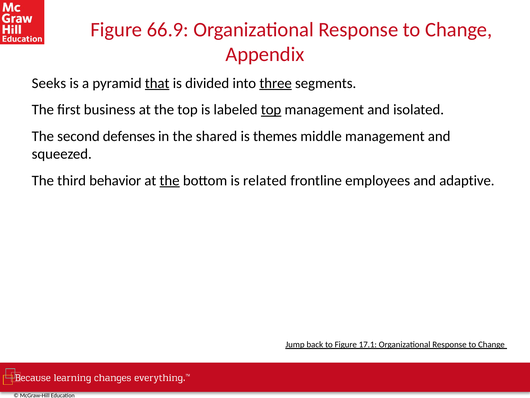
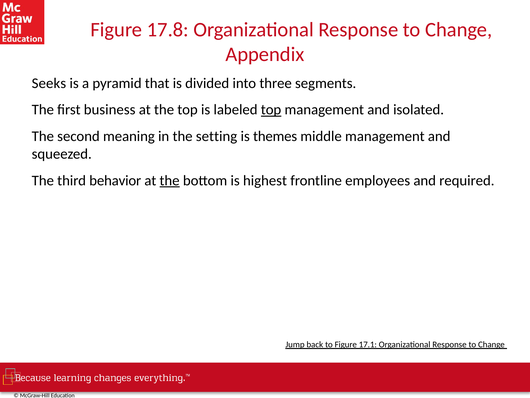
66.9: 66.9 -> 17.8
that underline: present -> none
three underline: present -> none
defenses: defenses -> meaning
shared: shared -> setting
related: related -> highest
adaptive: adaptive -> required
